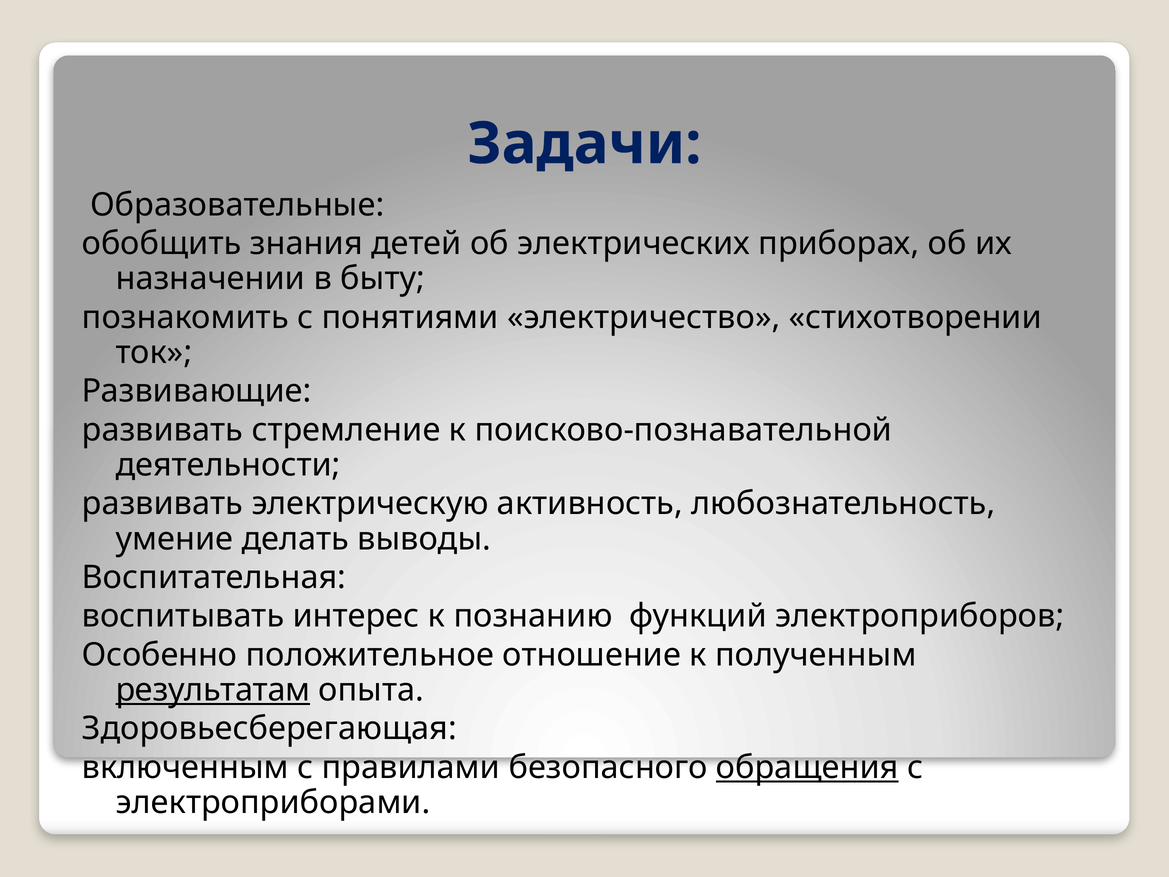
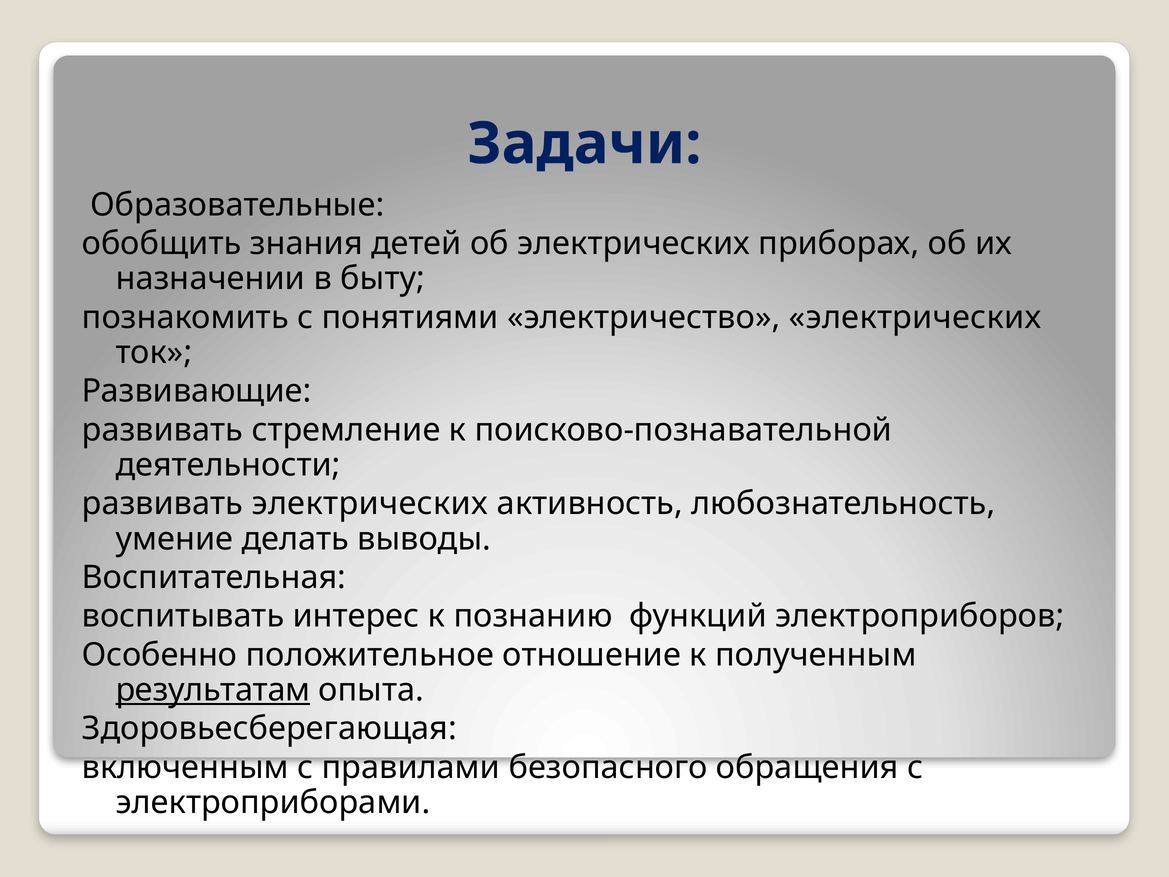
электричество стихотворении: стихотворении -> электрических
развивать электрическую: электрическую -> электрических
обращения underline: present -> none
